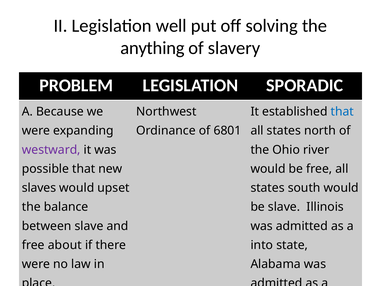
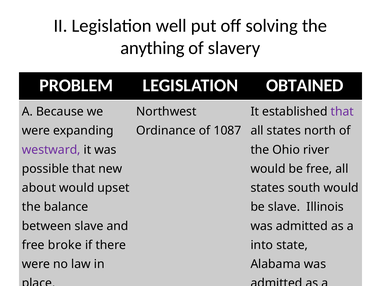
SPORADIC: SPORADIC -> OBTAINED
that at (342, 112) colour: blue -> purple
6801: 6801 -> 1087
slaves: slaves -> about
about: about -> broke
